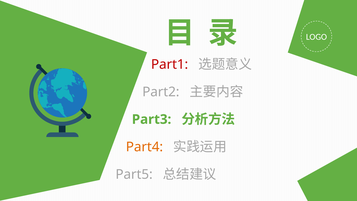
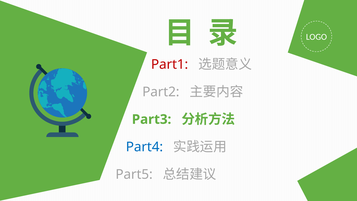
Part4 colour: orange -> blue
